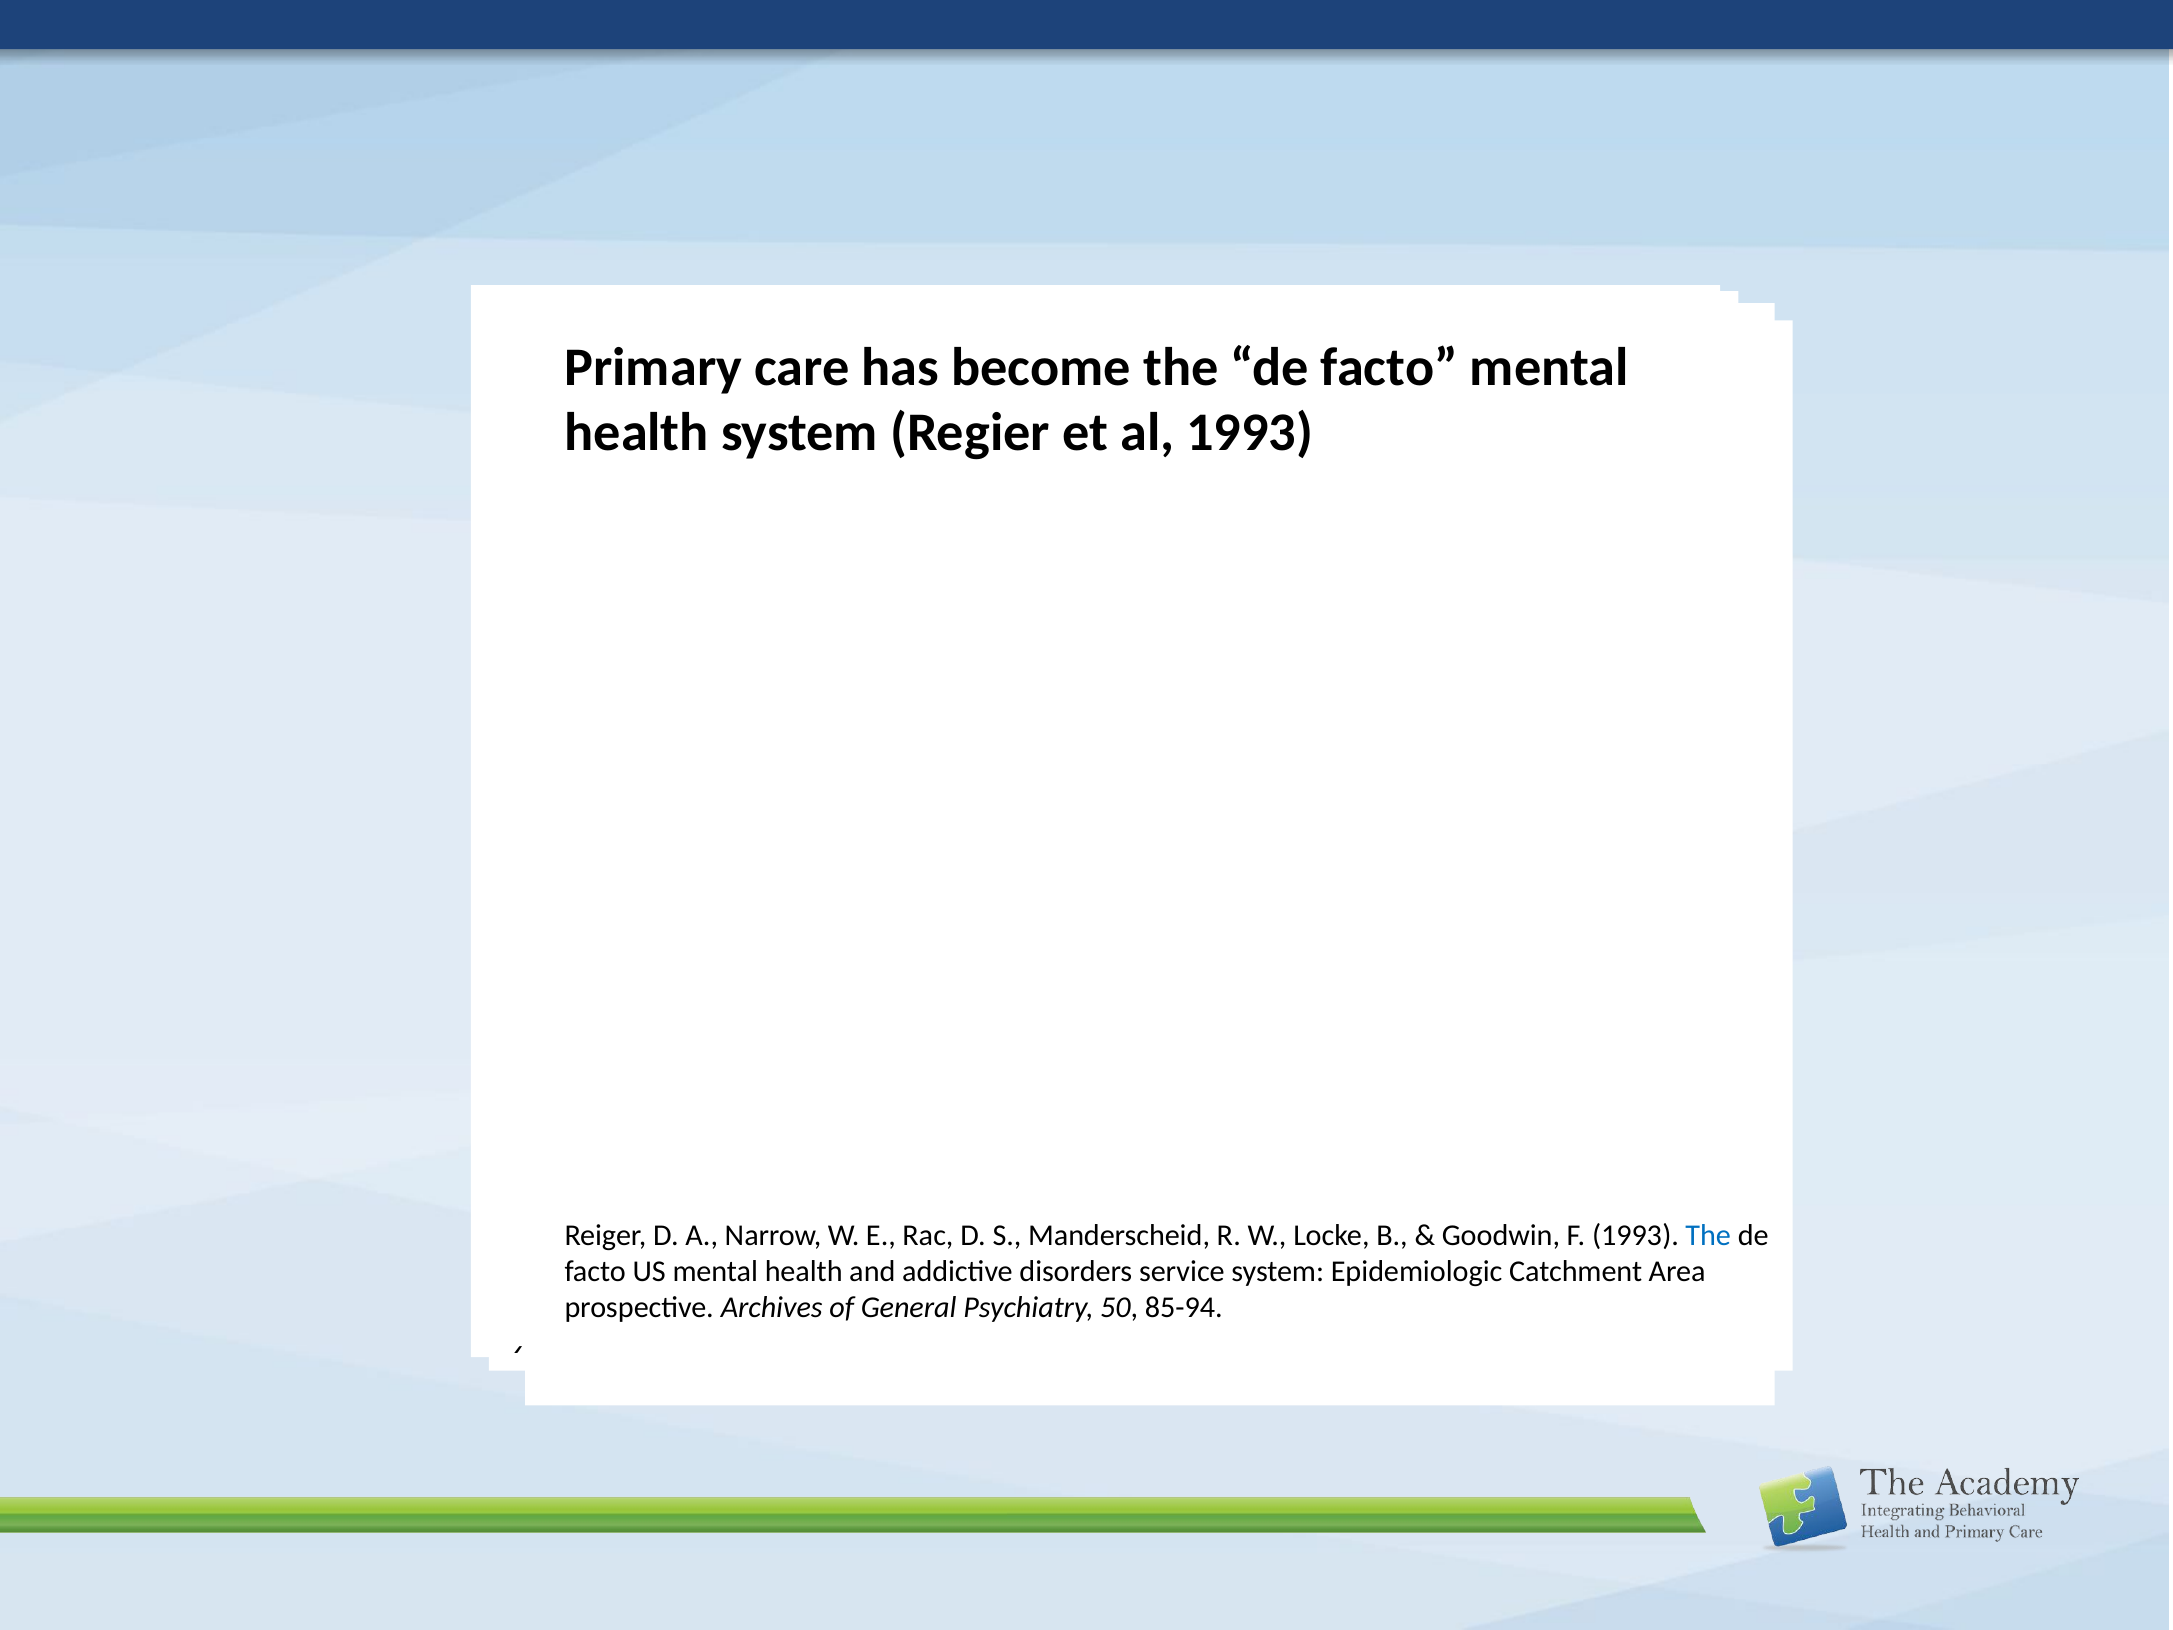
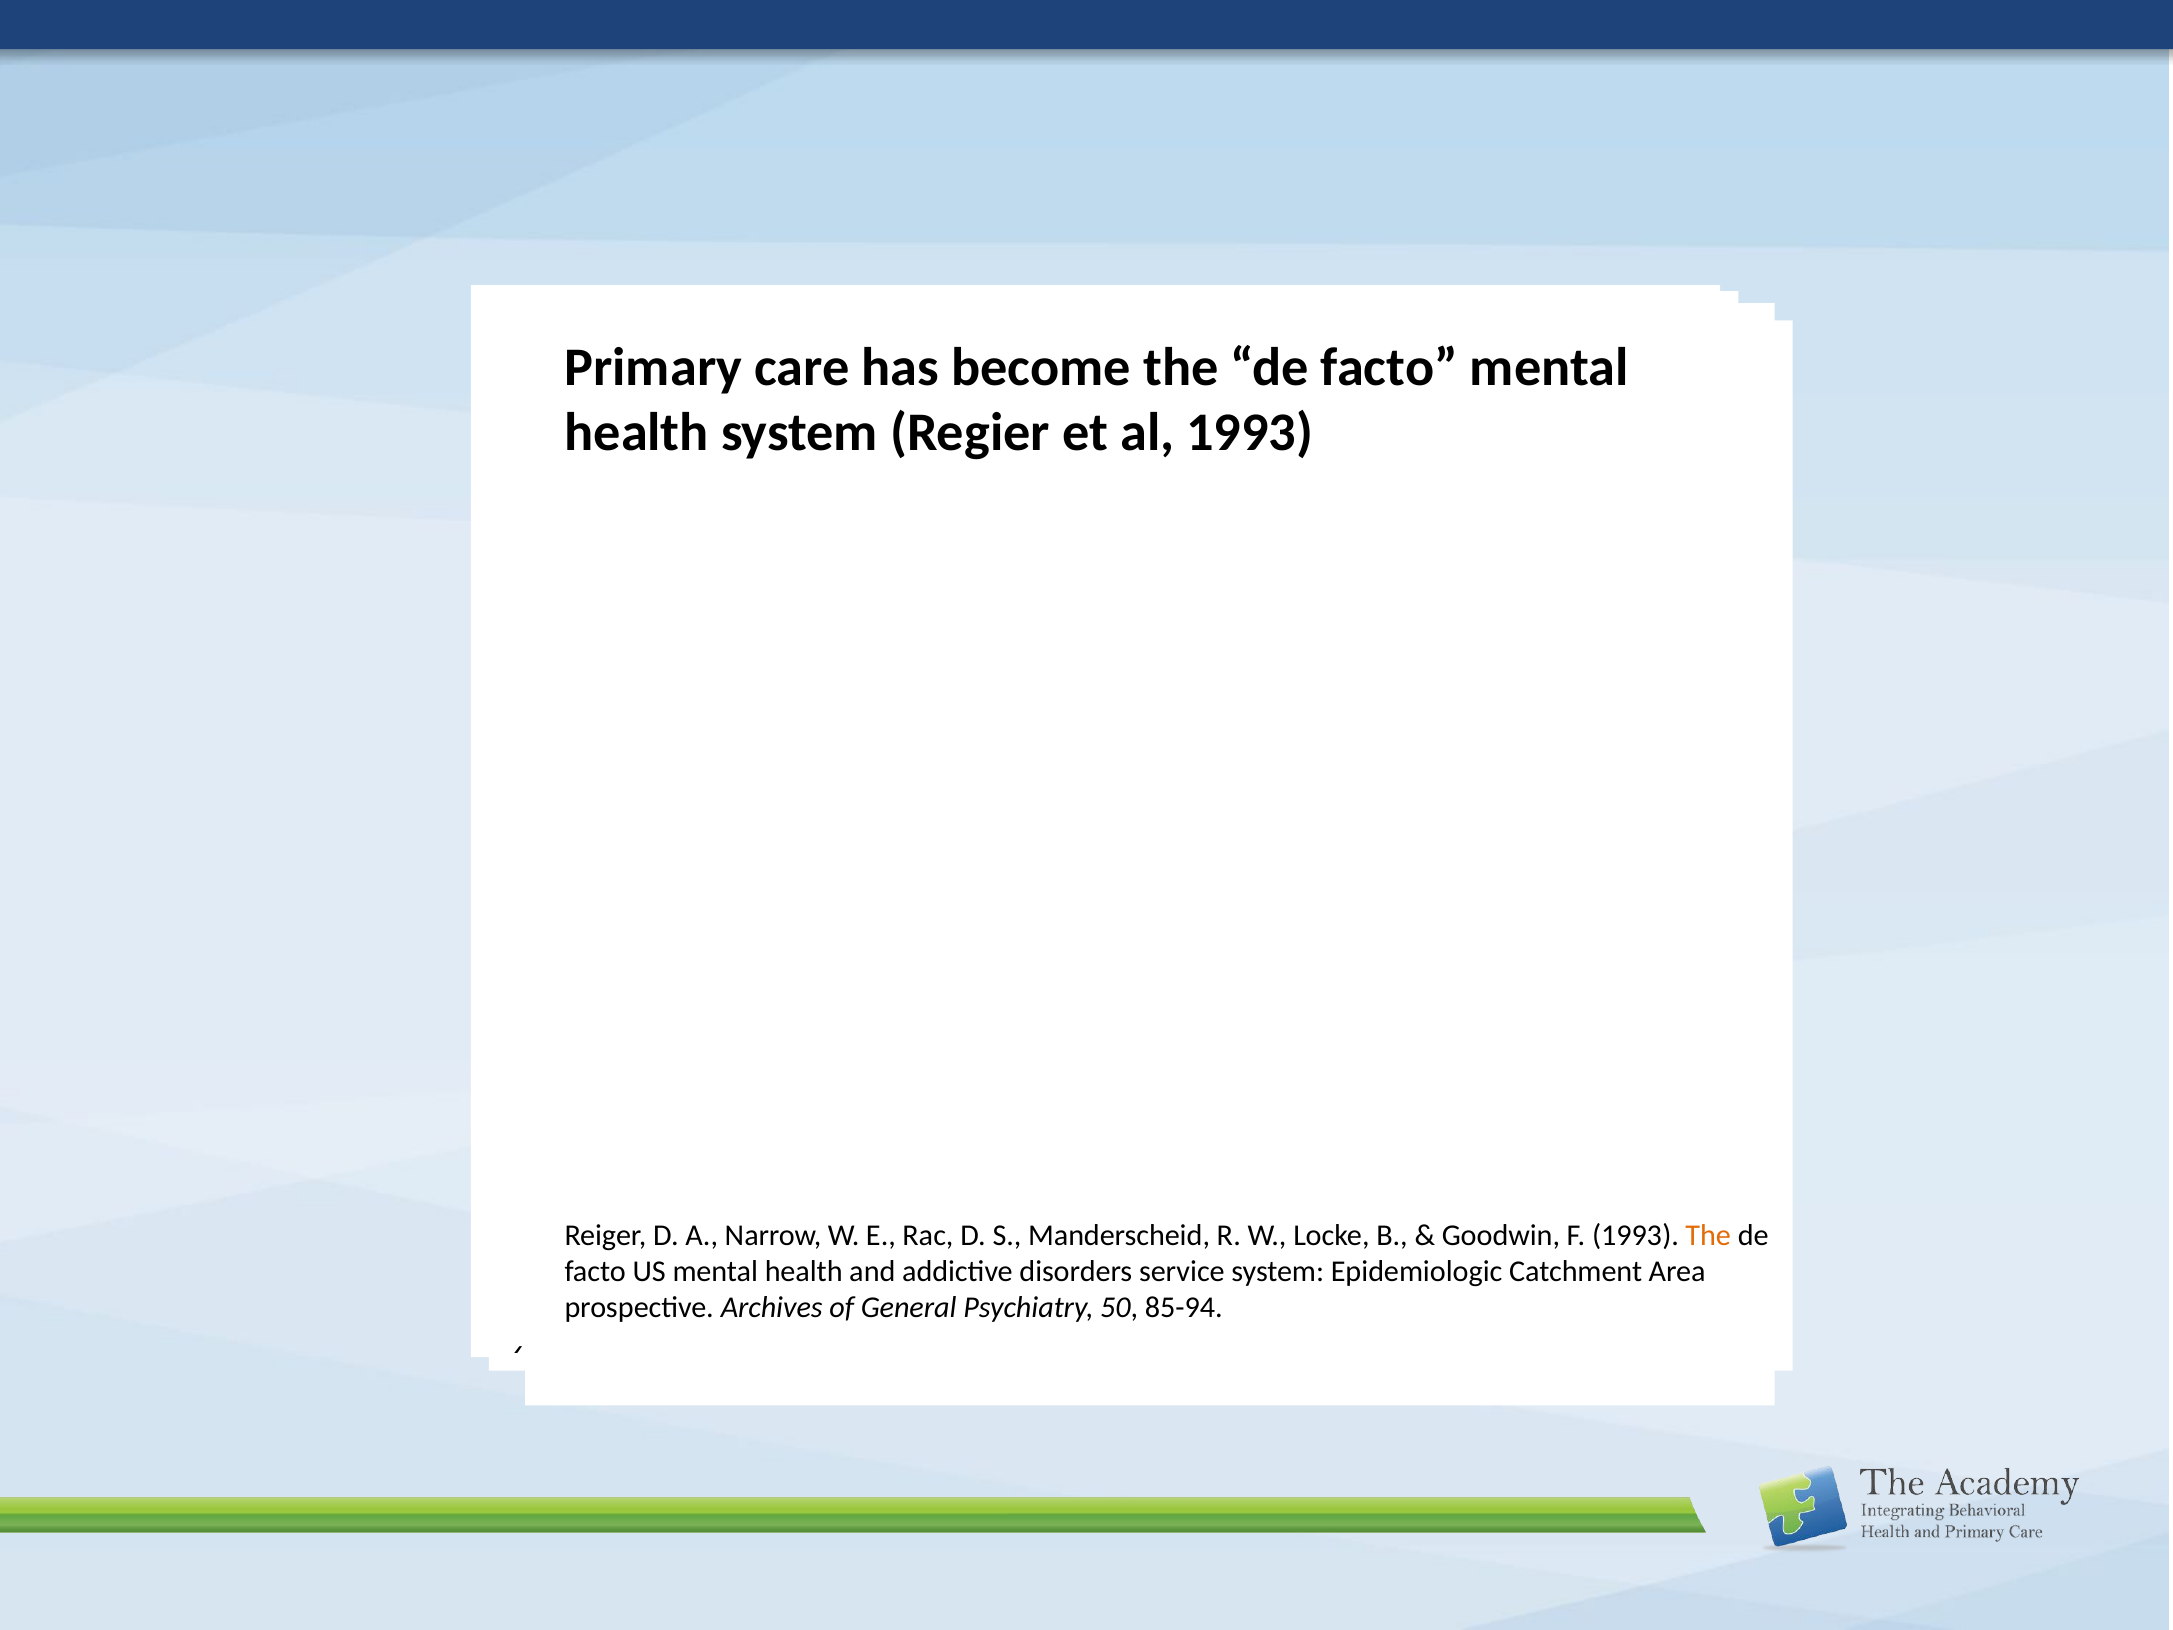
The at (1708, 1235) colour: blue -> orange
